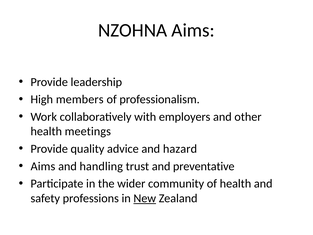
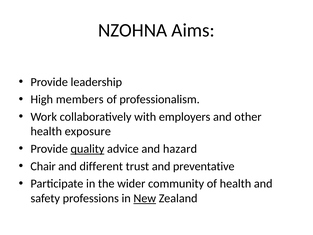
meetings: meetings -> exposure
quality underline: none -> present
Aims at (43, 166): Aims -> Chair
handling: handling -> different
